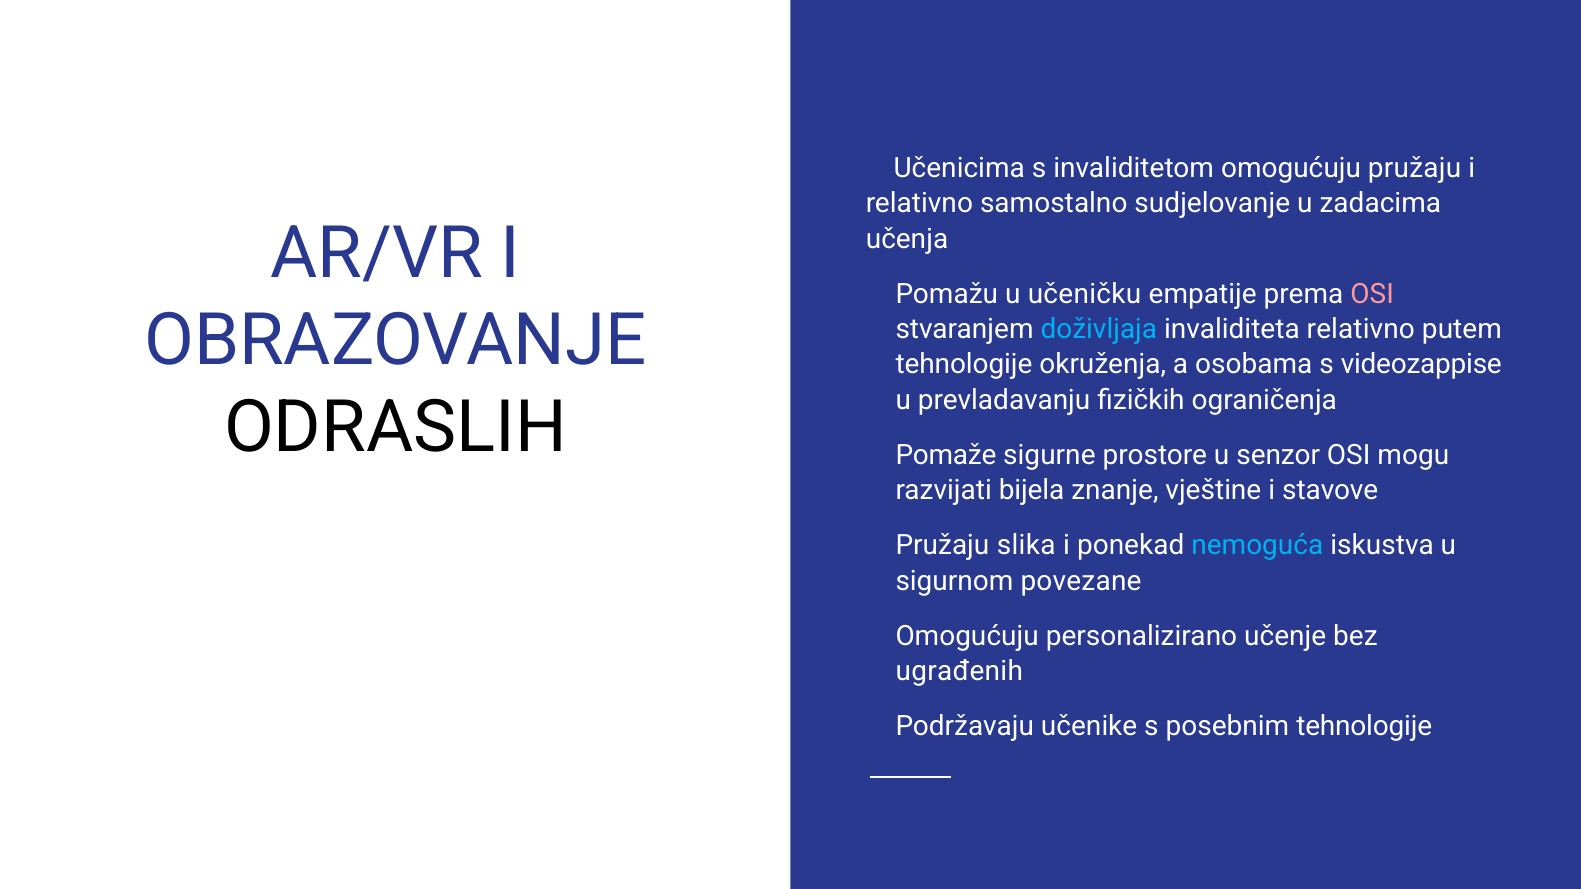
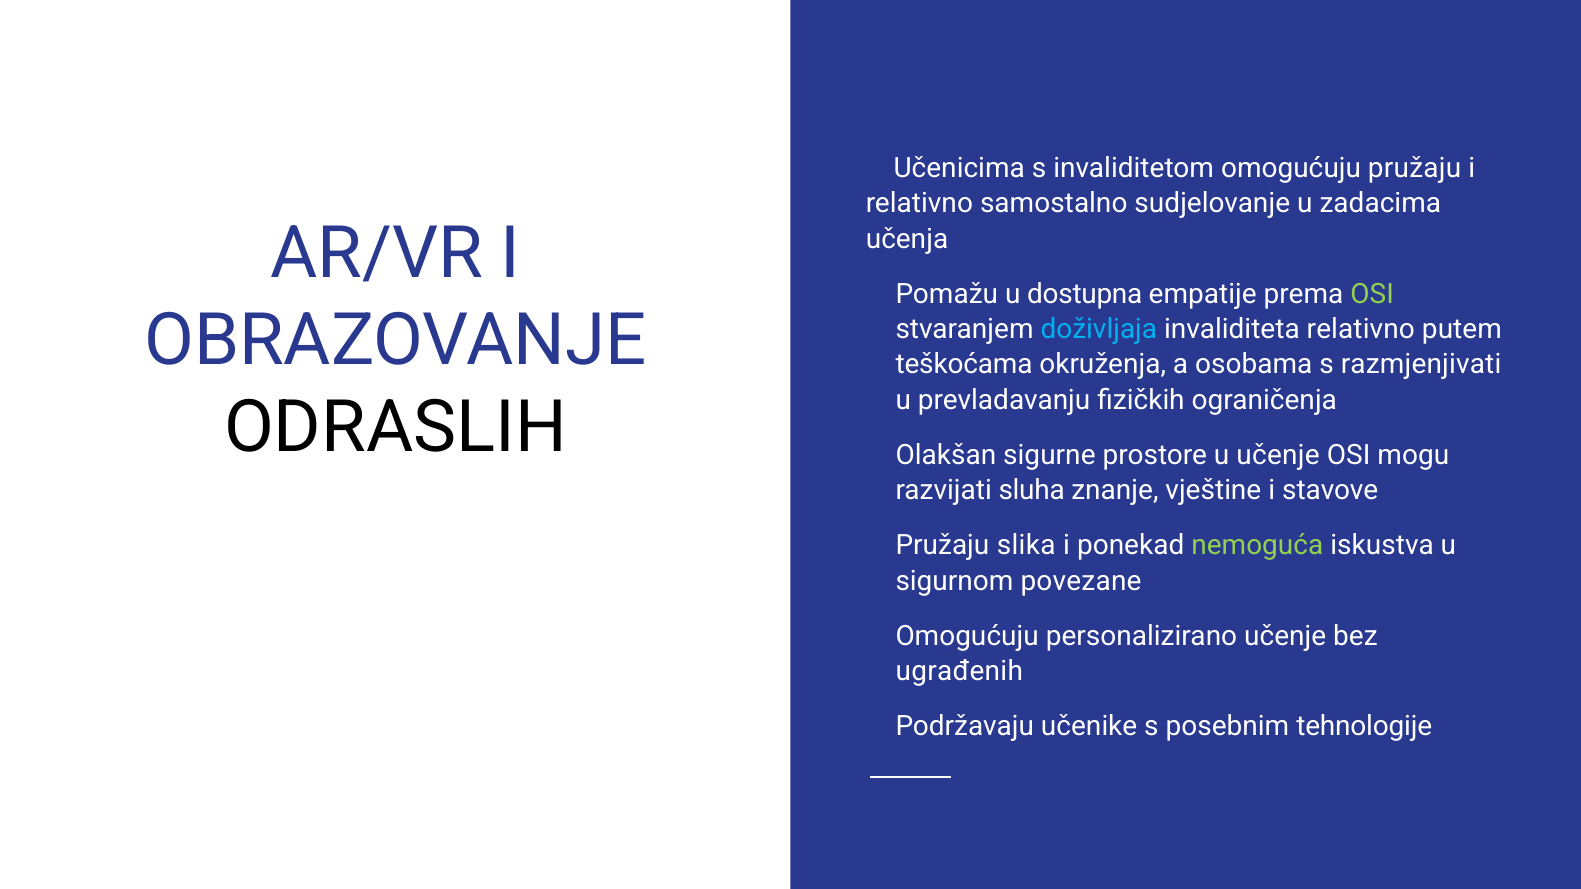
učeničku: učeničku -> dostupna
OSI at (1372, 294) colour: pink -> light green
tehnologije at (964, 365): tehnologije -> teškoćama
videozappise: videozappise -> razmjenjivati
Pomaže: Pomaže -> Olakšan
u senzor: senzor -> učenje
bijela: bijela -> sluha
nemoguća colour: light blue -> light green
